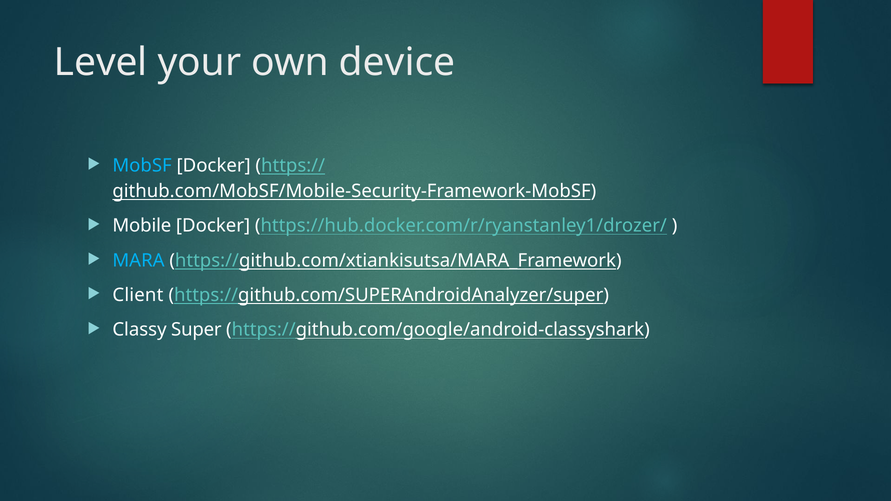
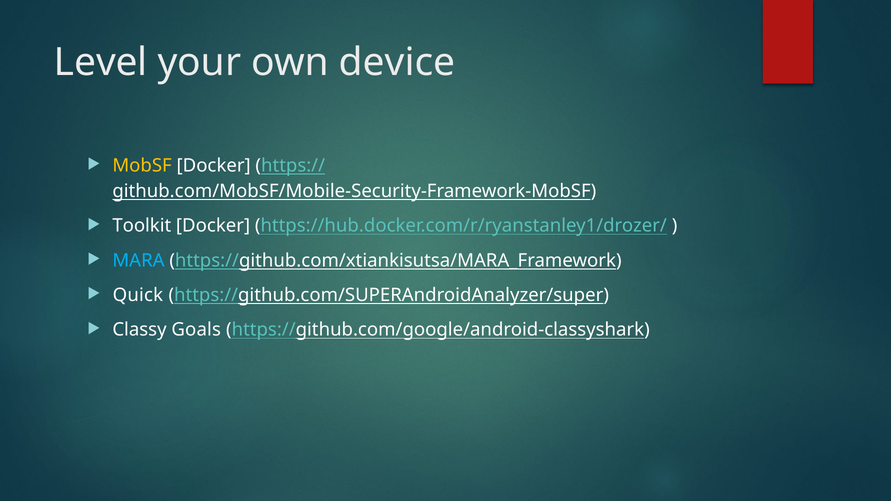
MobSF colour: light blue -> yellow
Mobile: Mobile -> Toolkit
Client: Client -> Quick
Super: Super -> Goals
